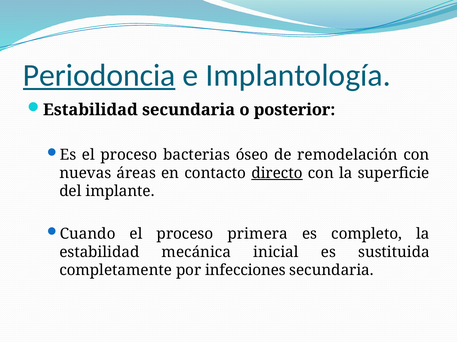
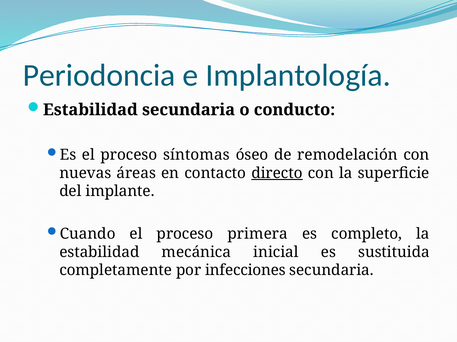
Periodoncia underline: present -> none
posterior: posterior -> conducto
bacterias: bacterias -> síntomas
